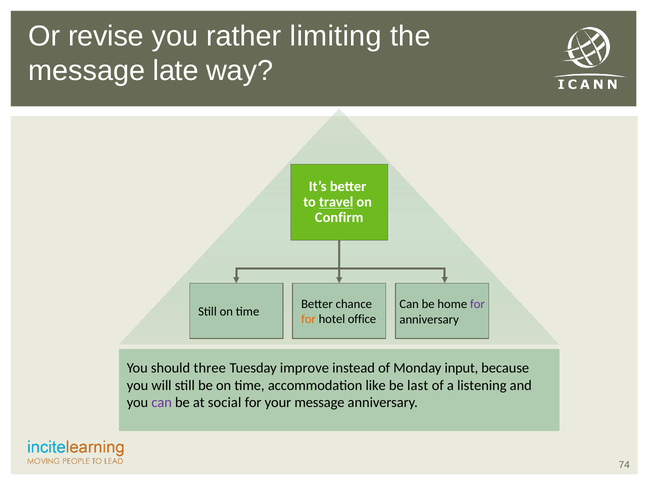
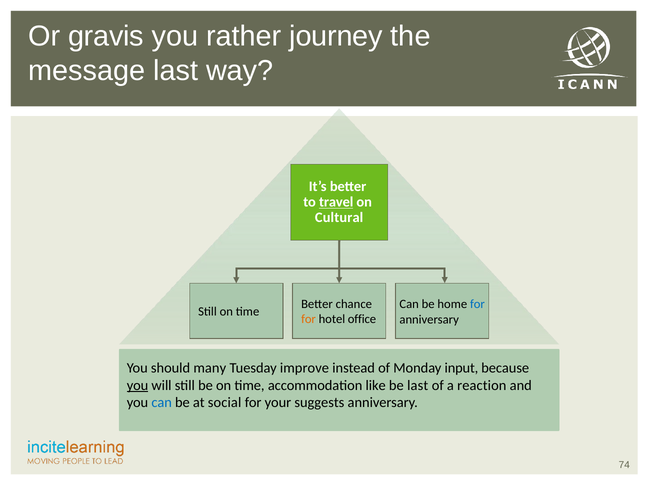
revise: revise -> gravis
limiting: limiting -> journey
message late: late -> last
Confirm: Confirm -> Cultural
for at (477, 304) colour: purple -> blue
three: three -> many
you at (138, 385) underline: none -> present
listening: listening -> reaction
can at (162, 403) colour: purple -> blue
your message: message -> suggests
